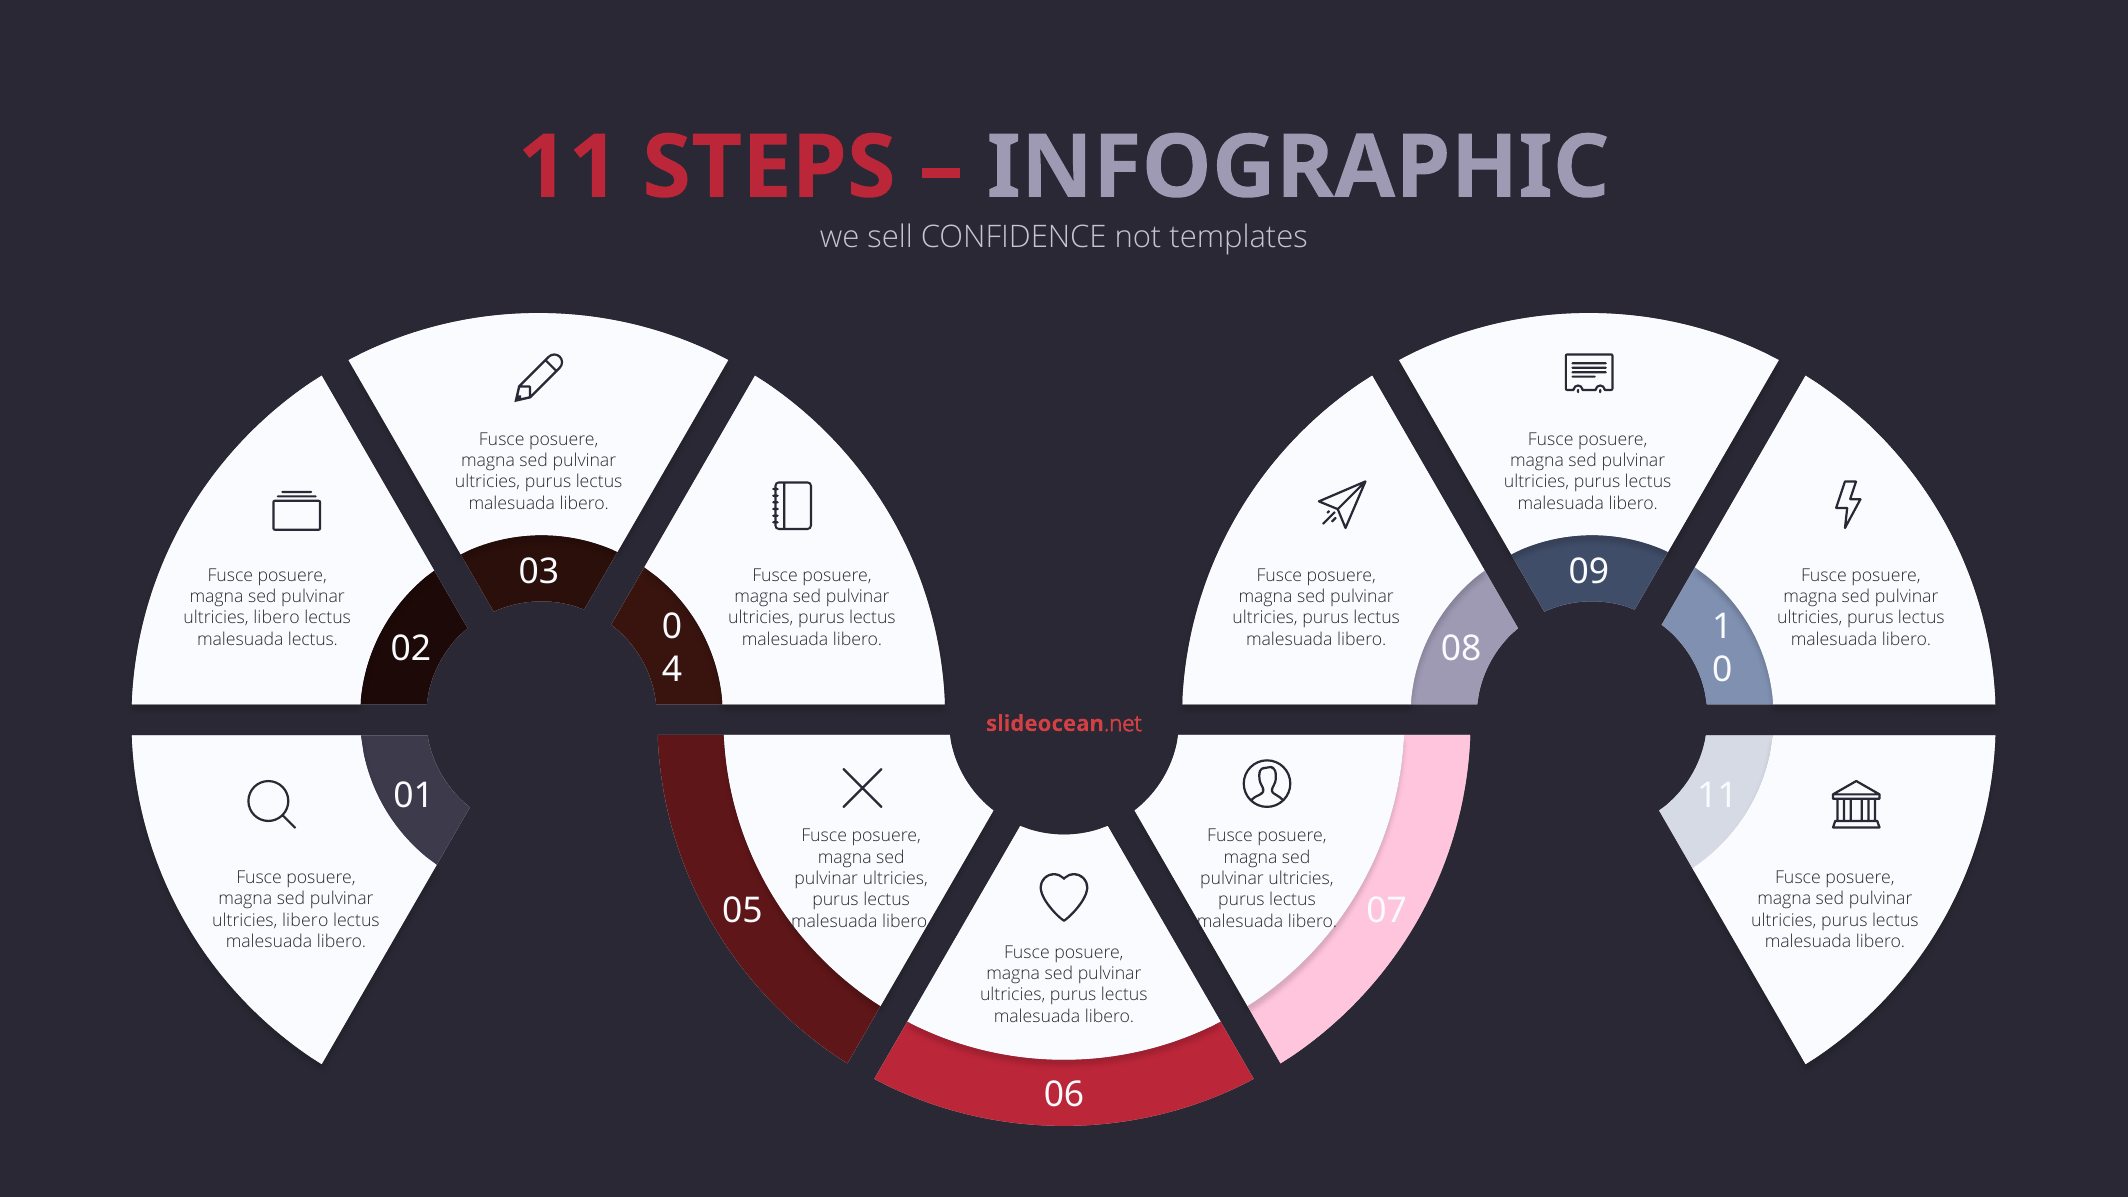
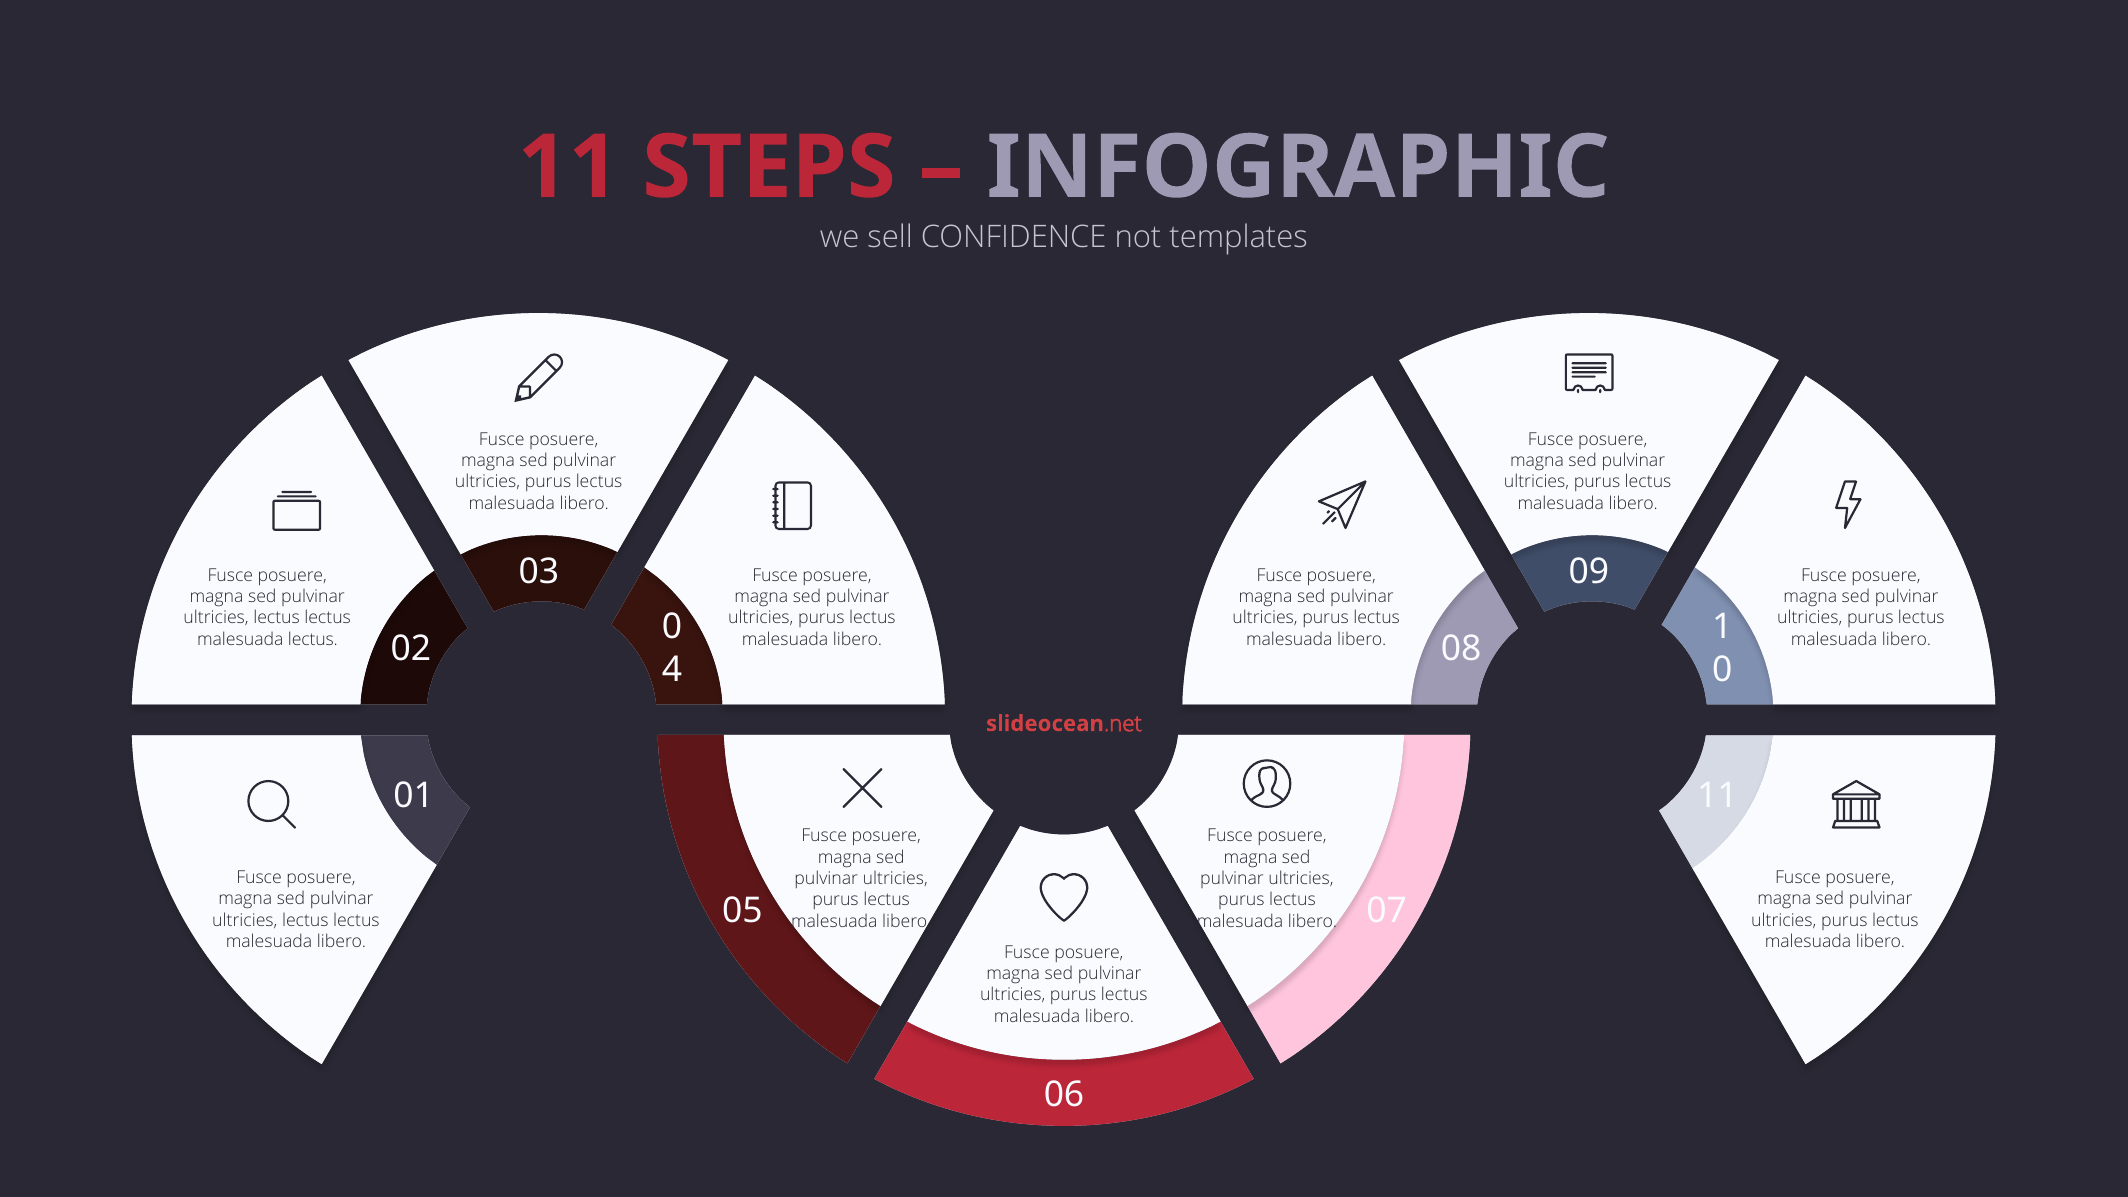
libero at (276, 618): libero -> lectus
libero at (305, 920): libero -> lectus
